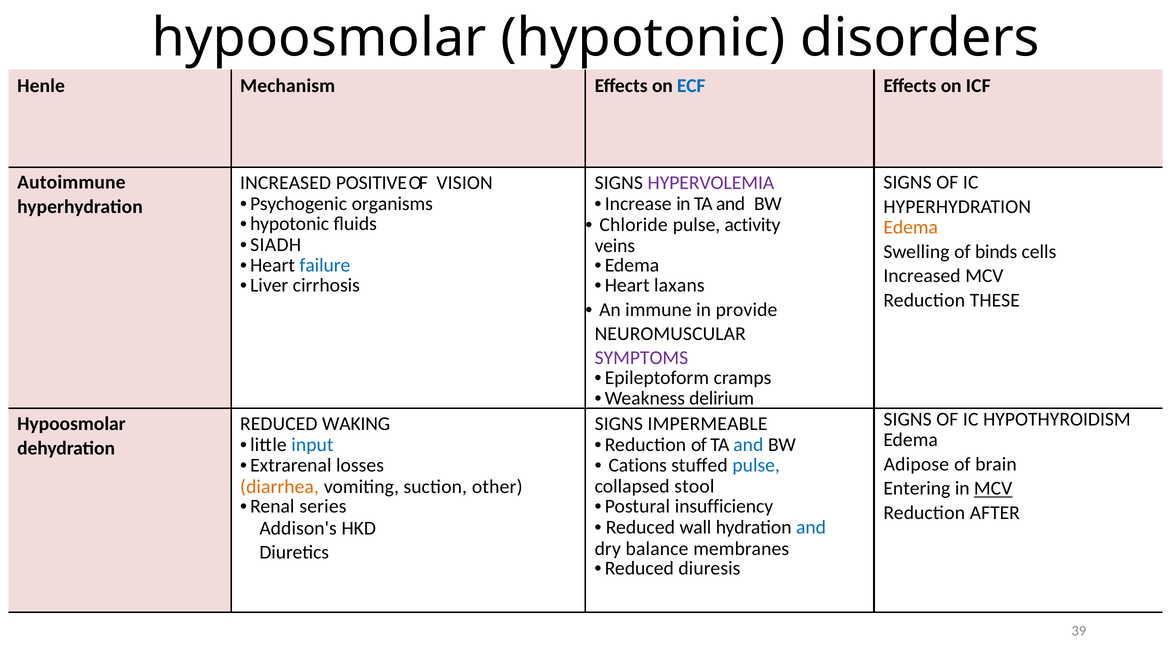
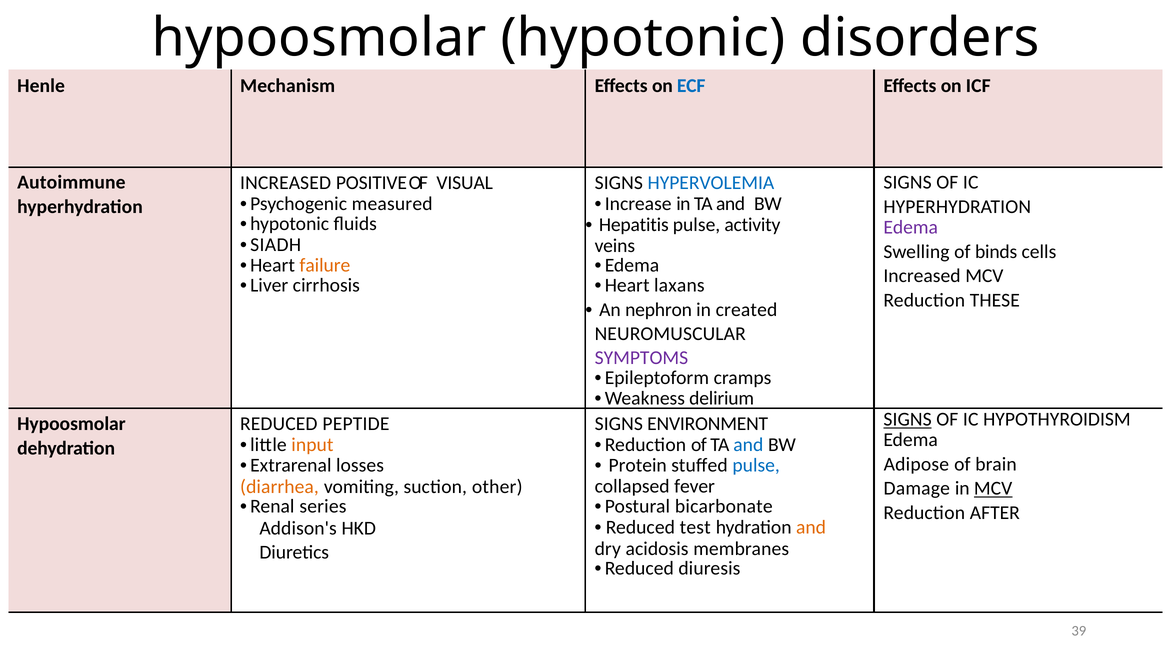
VISION: VISION -> VISUAL
HYPERVOLEMIA colour: purple -> blue
organisms: organisms -> measured
Chloride: Chloride -> Hepatitis
Edema at (911, 227) colour: orange -> purple
failure colour: blue -> orange
immune: immune -> nephron
provide: provide -> created
SIGNS at (908, 420) underline: none -> present
WAKING: WAKING -> PEPTIDE
IMPERMEABLE: IMPERMEABLE -> ENVIRONMENT
input colour: blue -> orange
Cations: Cations -> Protein
stool: stool -> fever
Entering: Entering -> Damage
insufficiency: insufficiency -> bicarbonate
wall: wall -> test
and at (811, 528) colour: blue -> orange
balance: balance -> acidosis
